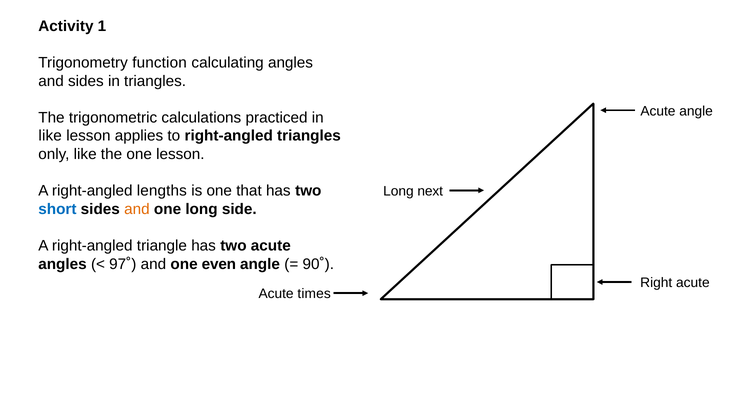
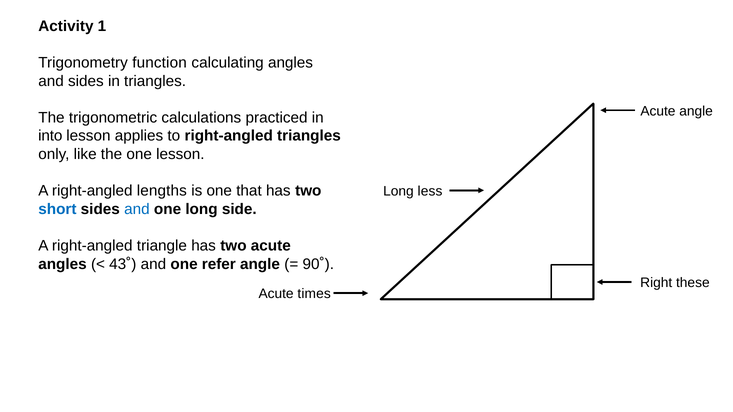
like at (50, 136): like -> into
next: next -> less
and at (137, 209) colour: orange -> blue
97˚: 97˚ -> 43˚
even: even -> refer
Right acute: acute -> these
